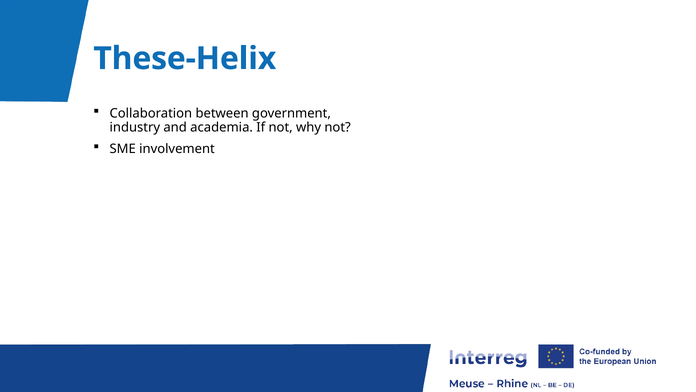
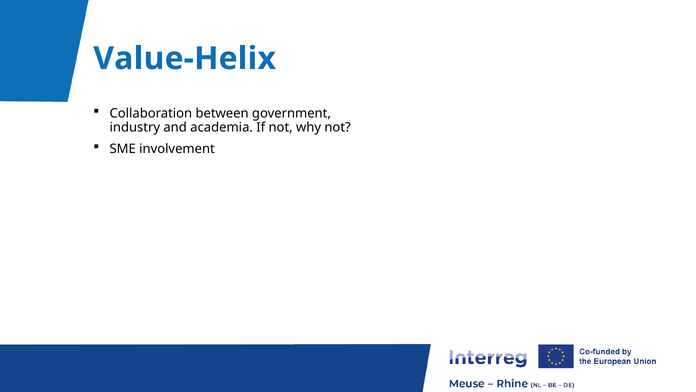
These-Helix: These-Helix -> Value-Helix
